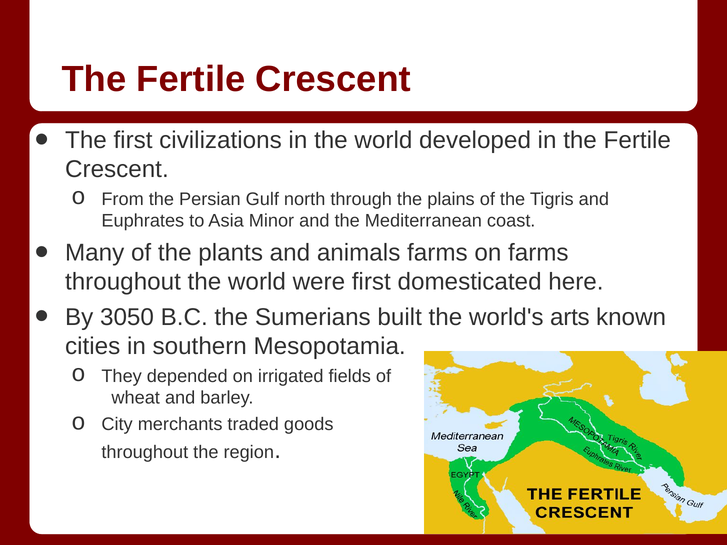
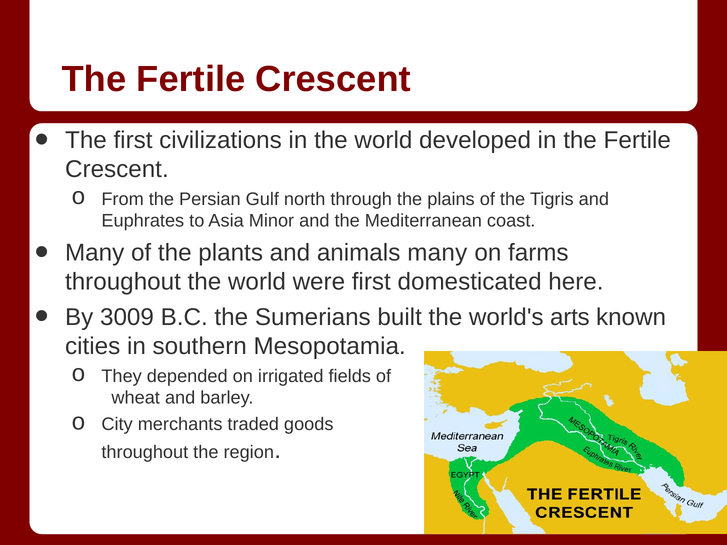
animals farms: farms -> many
3050: 3050 -> 3009
